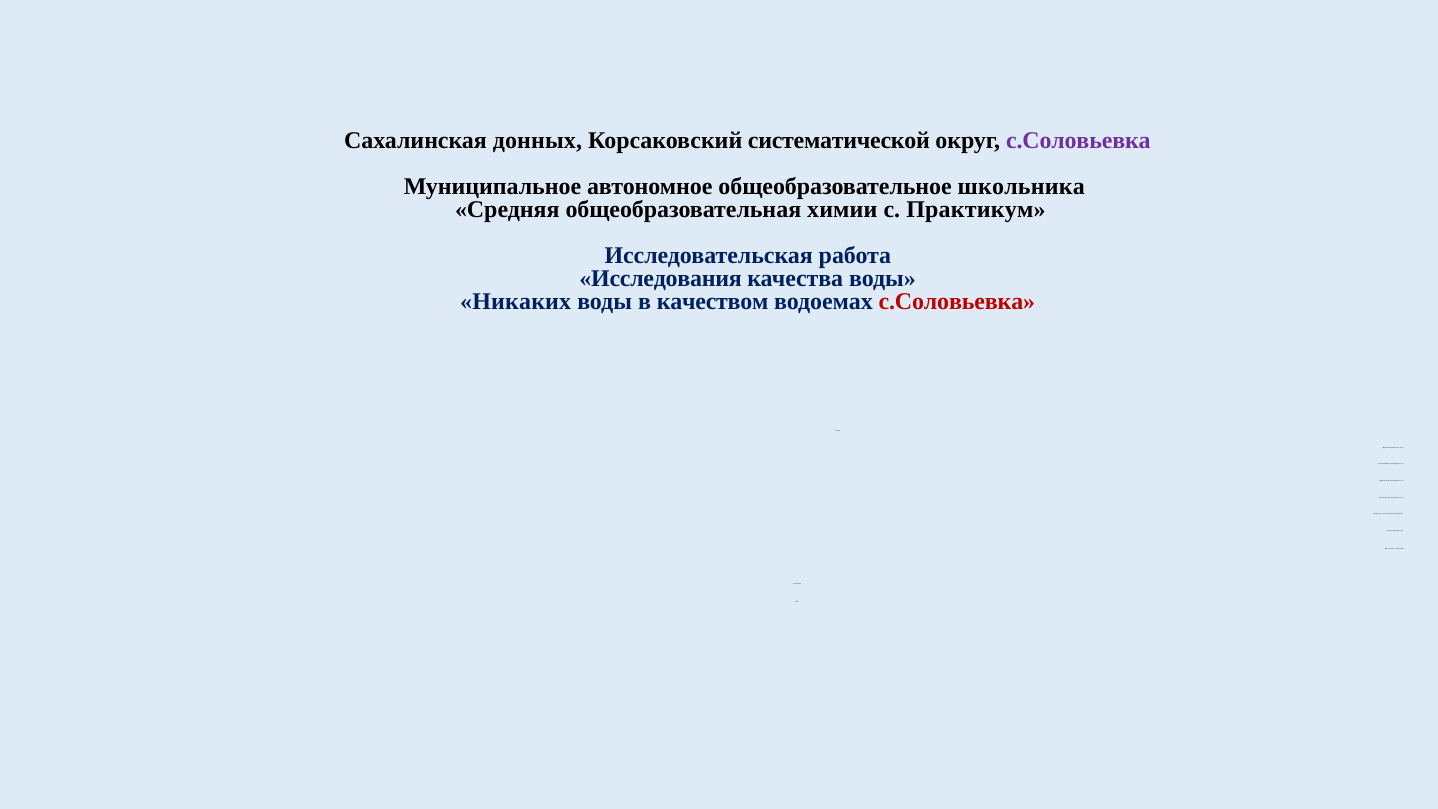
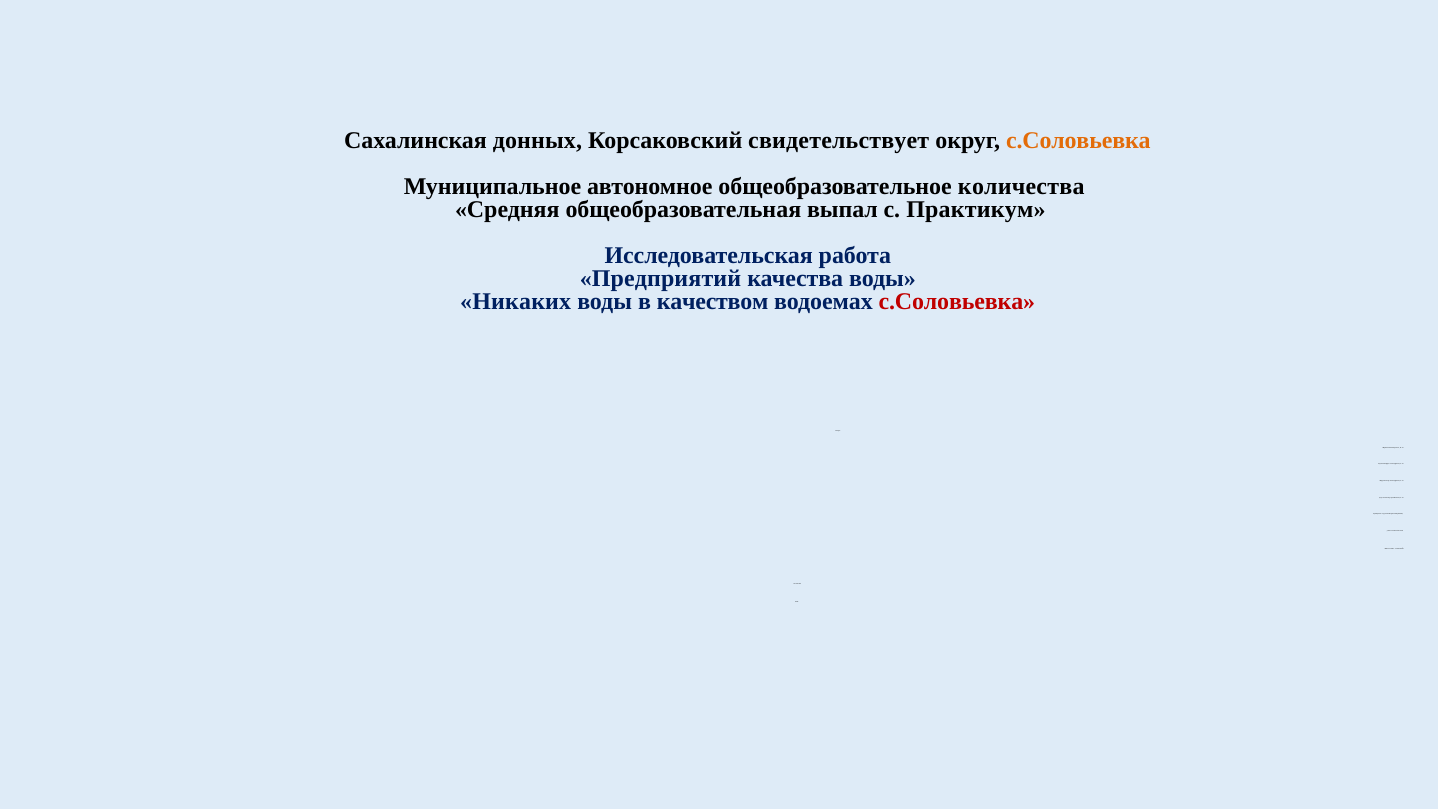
систематической: систематической -> свидетельствует
с.Соловьевка at (1078, 141) colour: purple -> orange
школьника: школьника -> количества
общеобразовательная химии: химии -> выпал
Исследования: Исследования -> Предприятий
